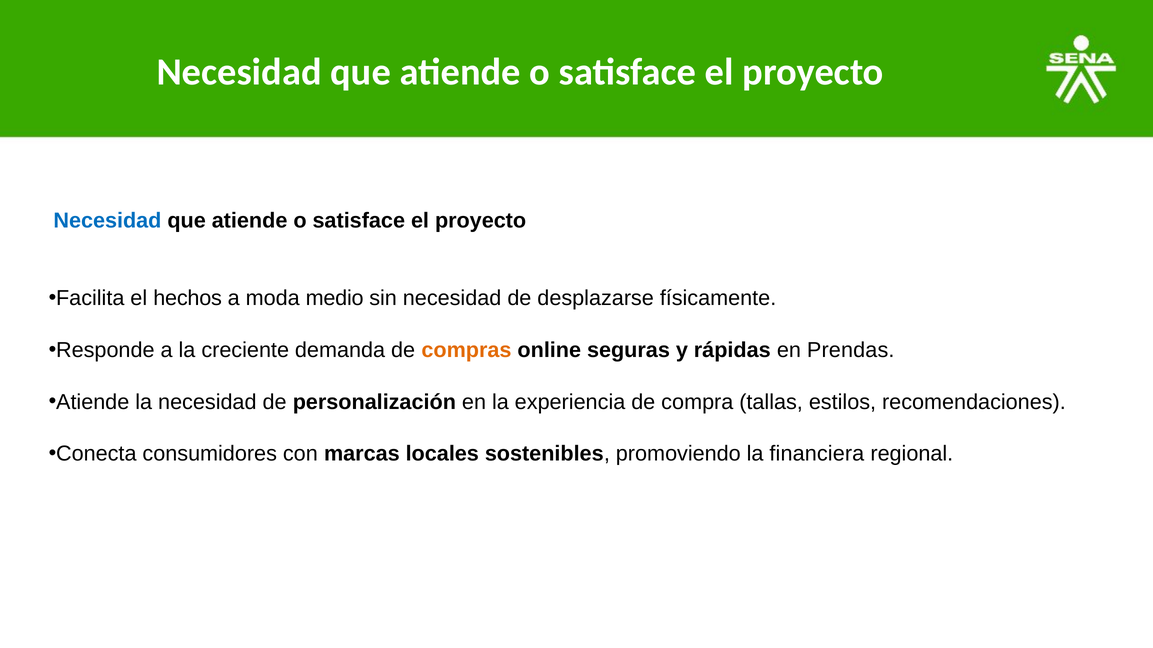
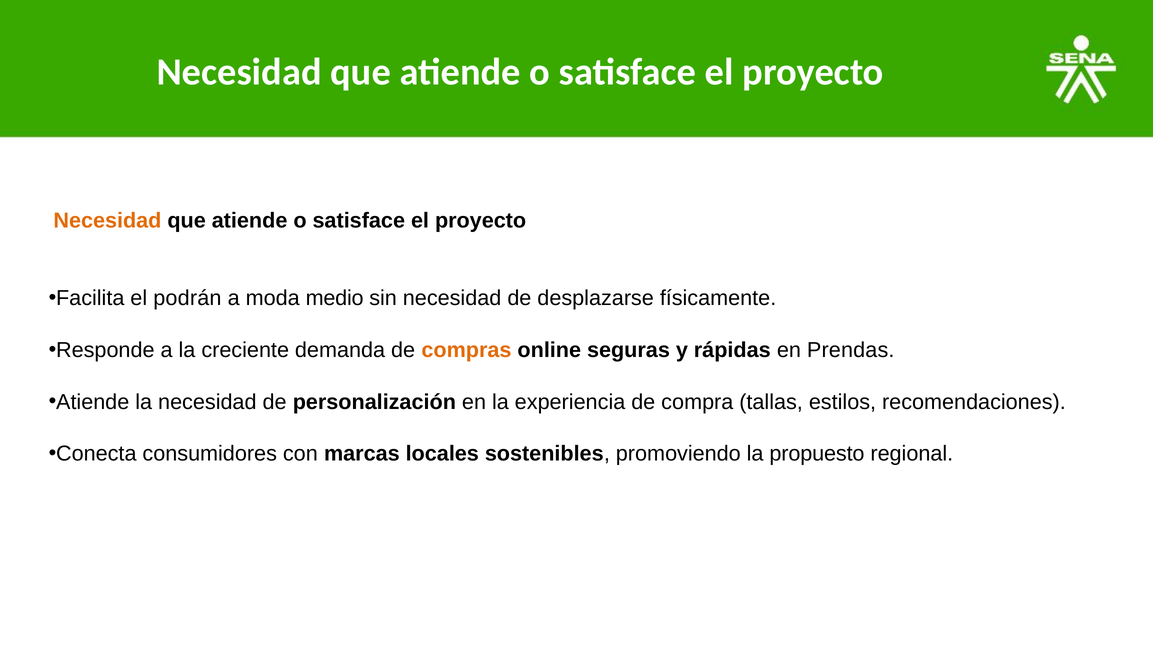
Necesidad at (107, 221) colour: blue -> orange
hechos: hechos -> podrán
financiera: financiera -> propuesto
